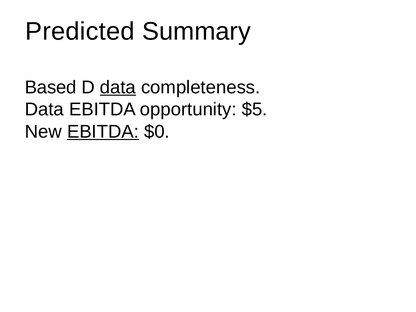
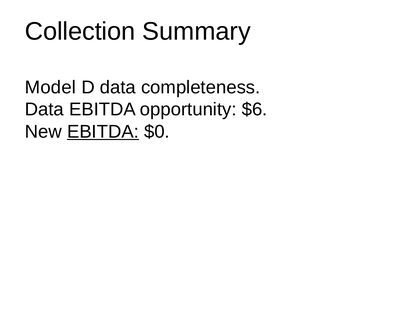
Predicted: Predicted -> Collection
Based: Based -> Model
data at (118, 87) underline: present -> none
$5: $5 -> $6
